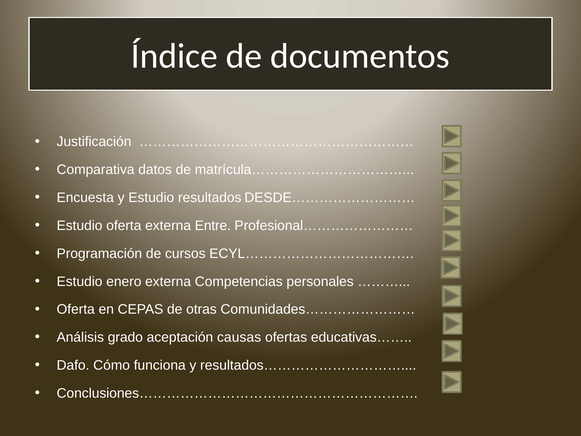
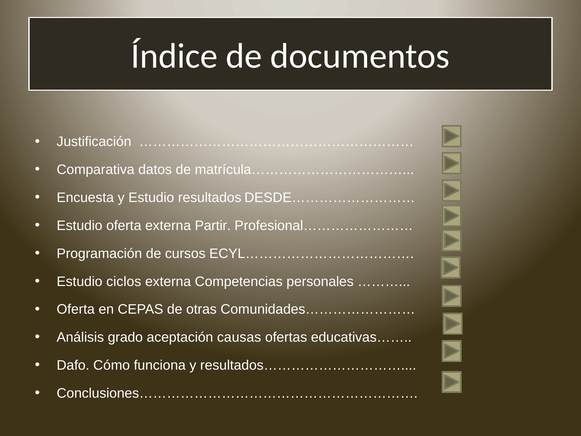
Entre: Entre -> Partir
enero: enero -> ciclos
